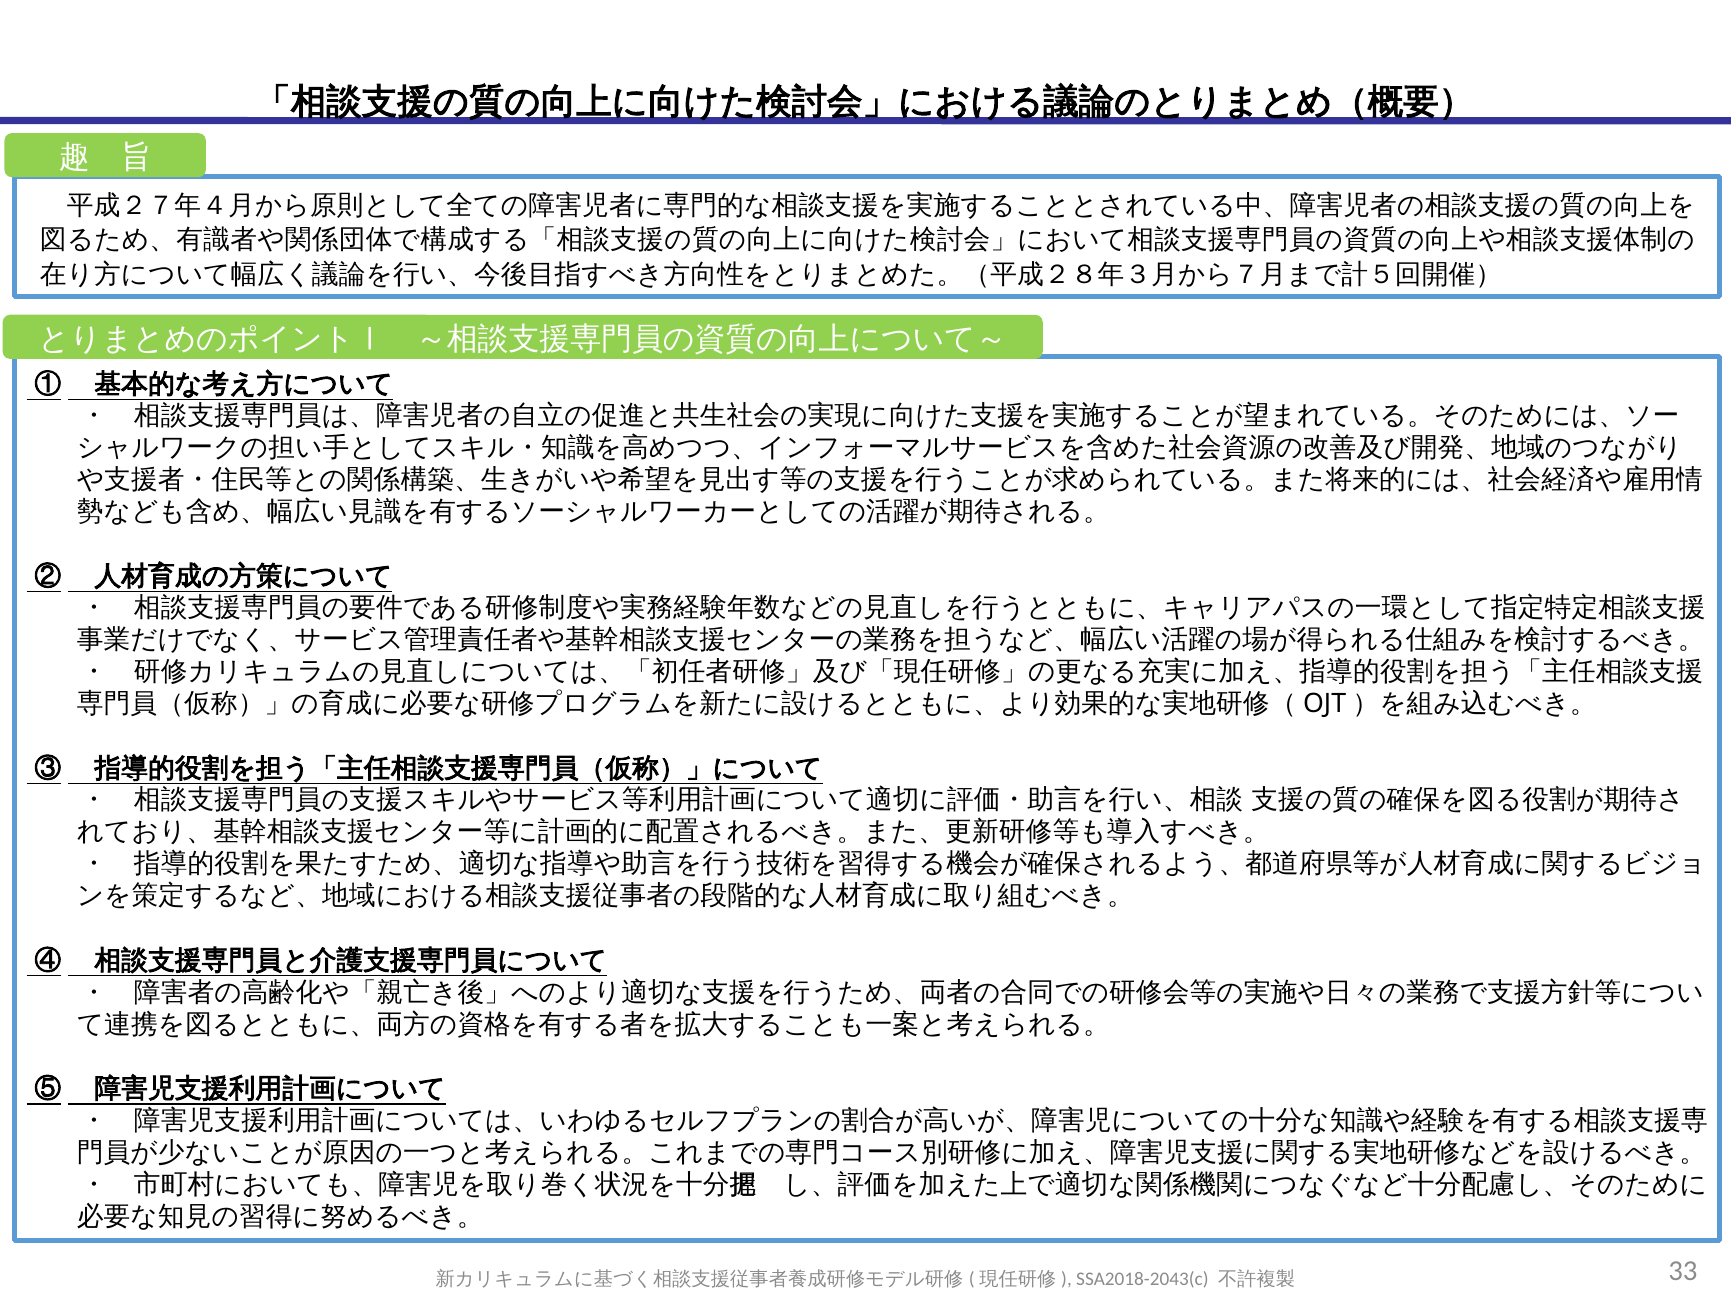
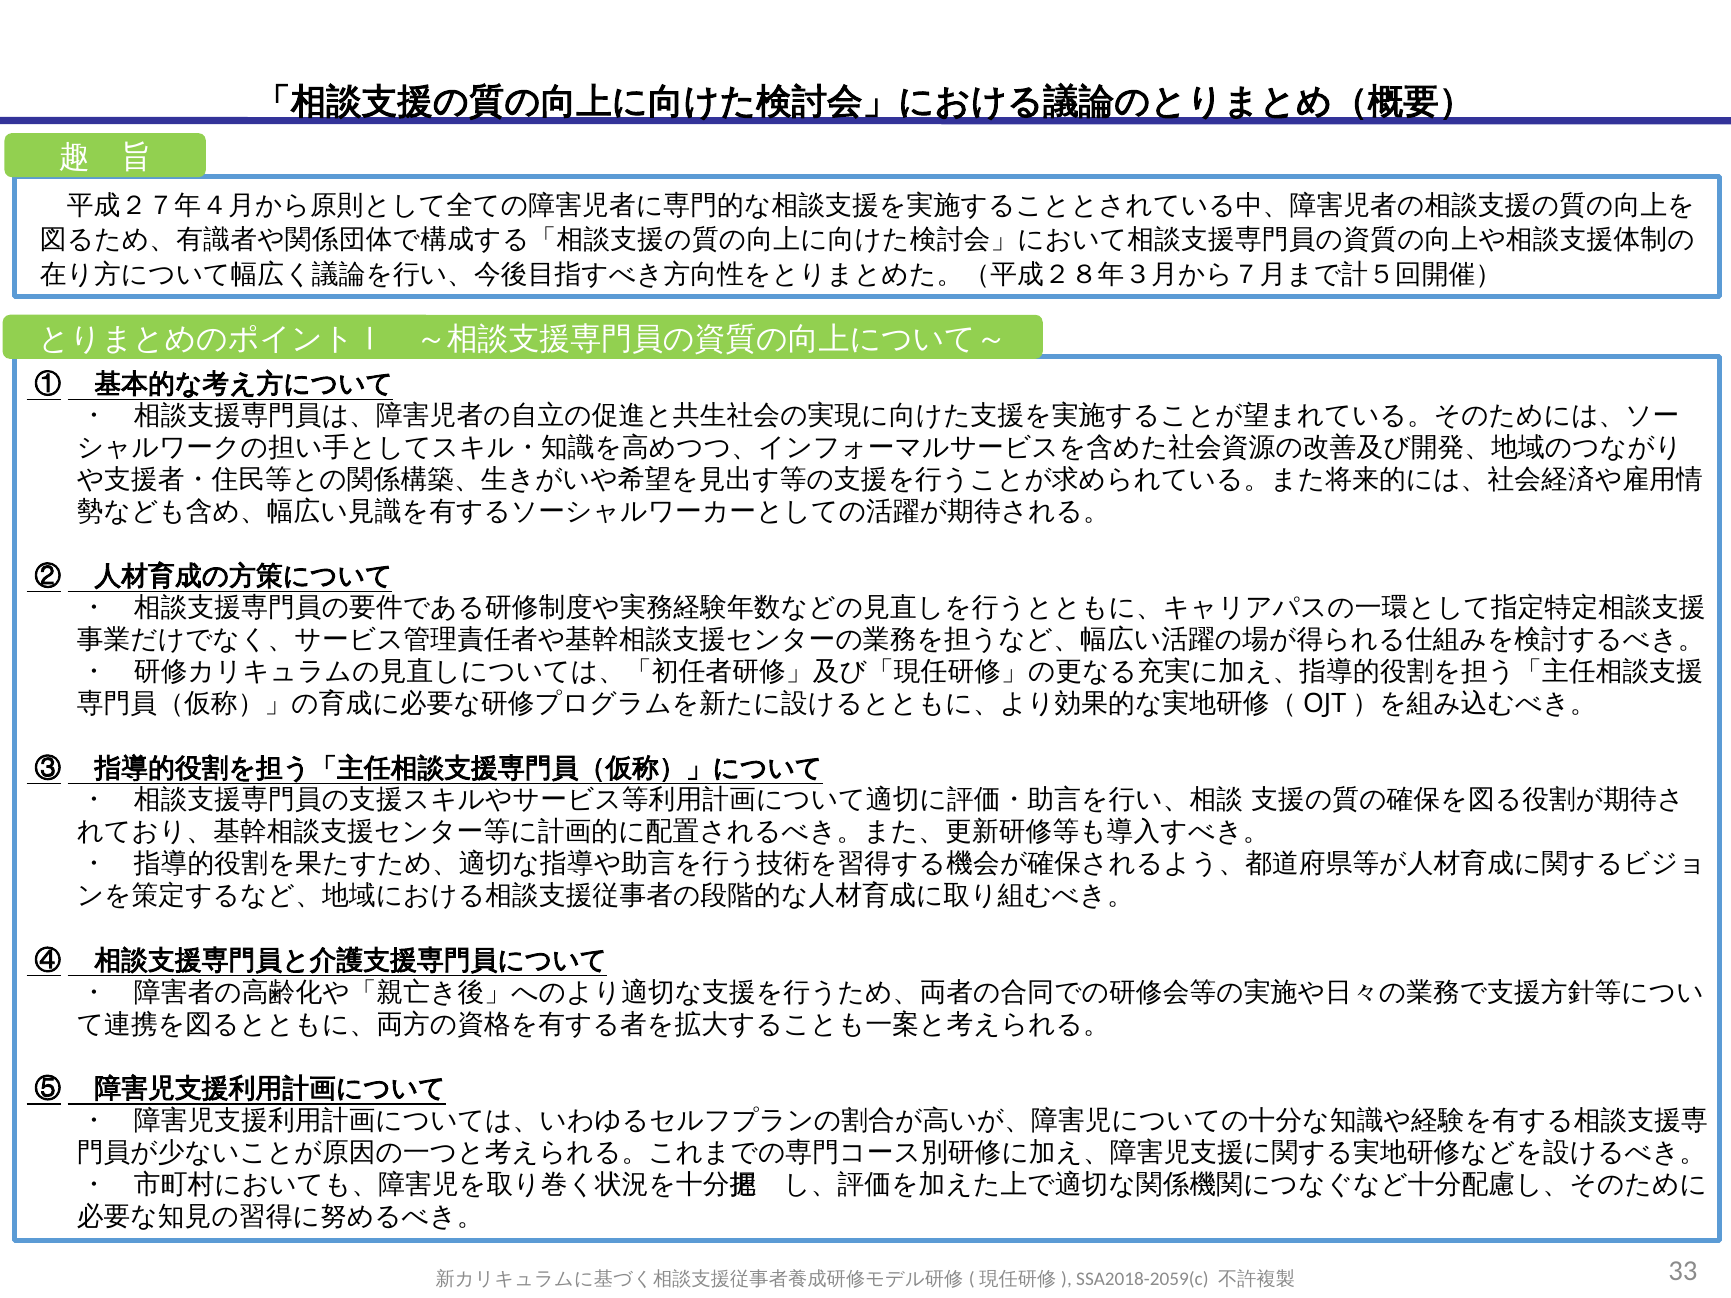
SSA2018-2043(c: SSA2018-2043(c -> SSA2018-2059(c
